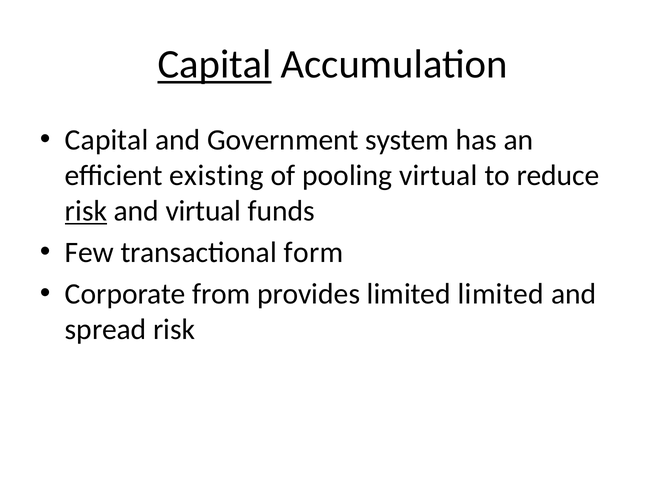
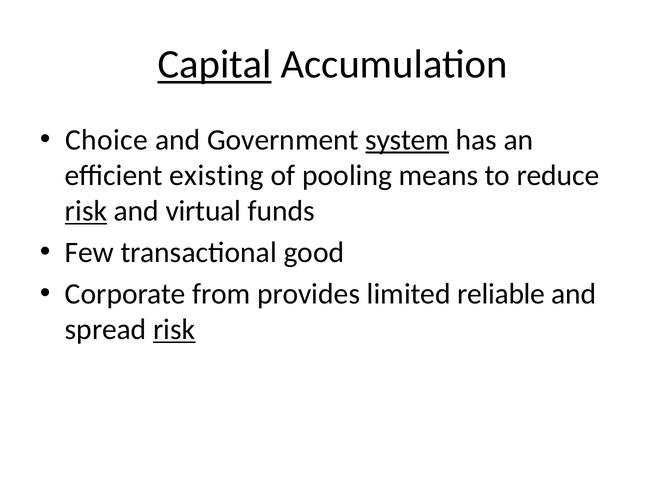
Capital at (107, 140): Capital -> Choice
system underline: none -> present
pooling virtual: virtual -> means
form: form -> good
limited limited: limited -> reliable
risk at (174, 329) underline: none -> present
